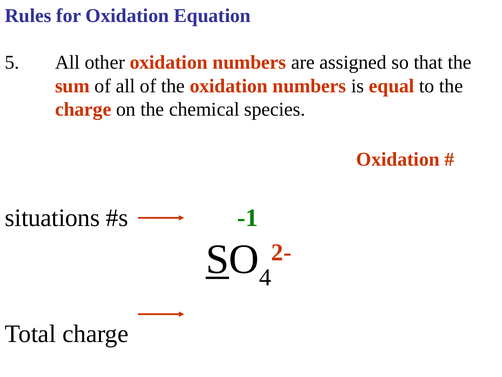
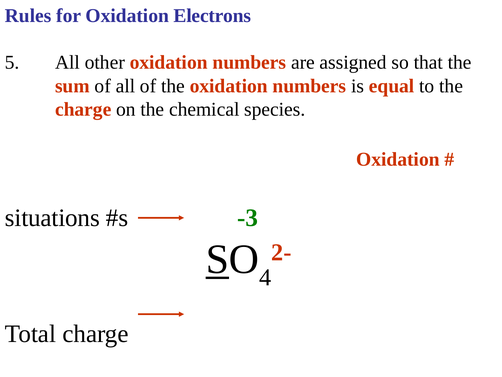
Equation: Equation -> Electrons
-1: -1 -> -3
